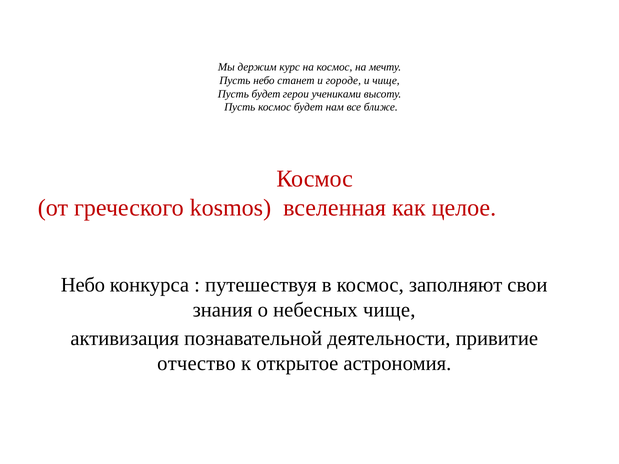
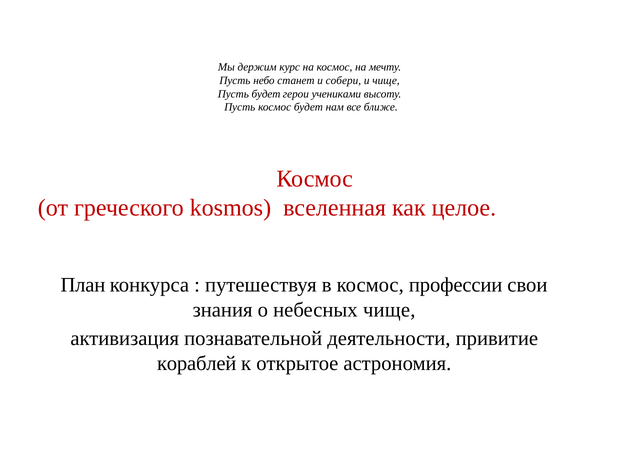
городе: городе -> собери
Небо at (83, 285): Небо -> План
заполняют: заполняют -> профессии
отчество: отчество -> кораблей
